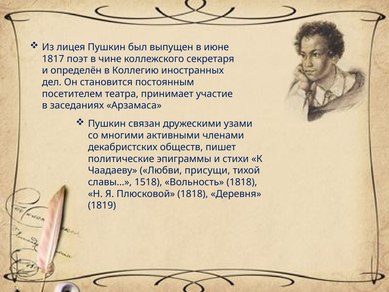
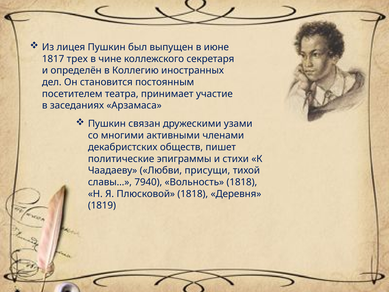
поэт: поэт -> трех
1518: 1518 -> 7940
